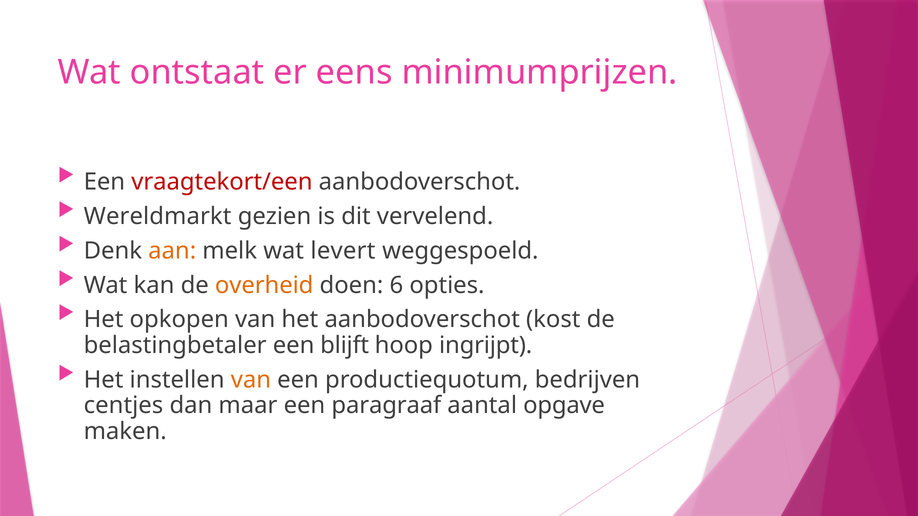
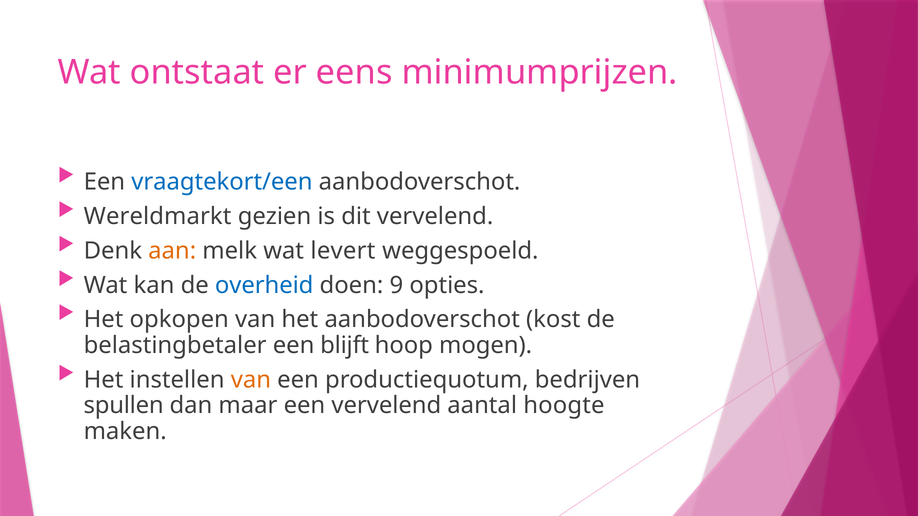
vraagtekort/een colour: red -> blue
overheid colour: orange -> blue
6: 6 -> 9
ingrijpt: ingrijpt -> mogen
centjes: centjes -> spullen
een paragraaf: paragraaf -> vervelend
opgave: opgave -> hoogte
